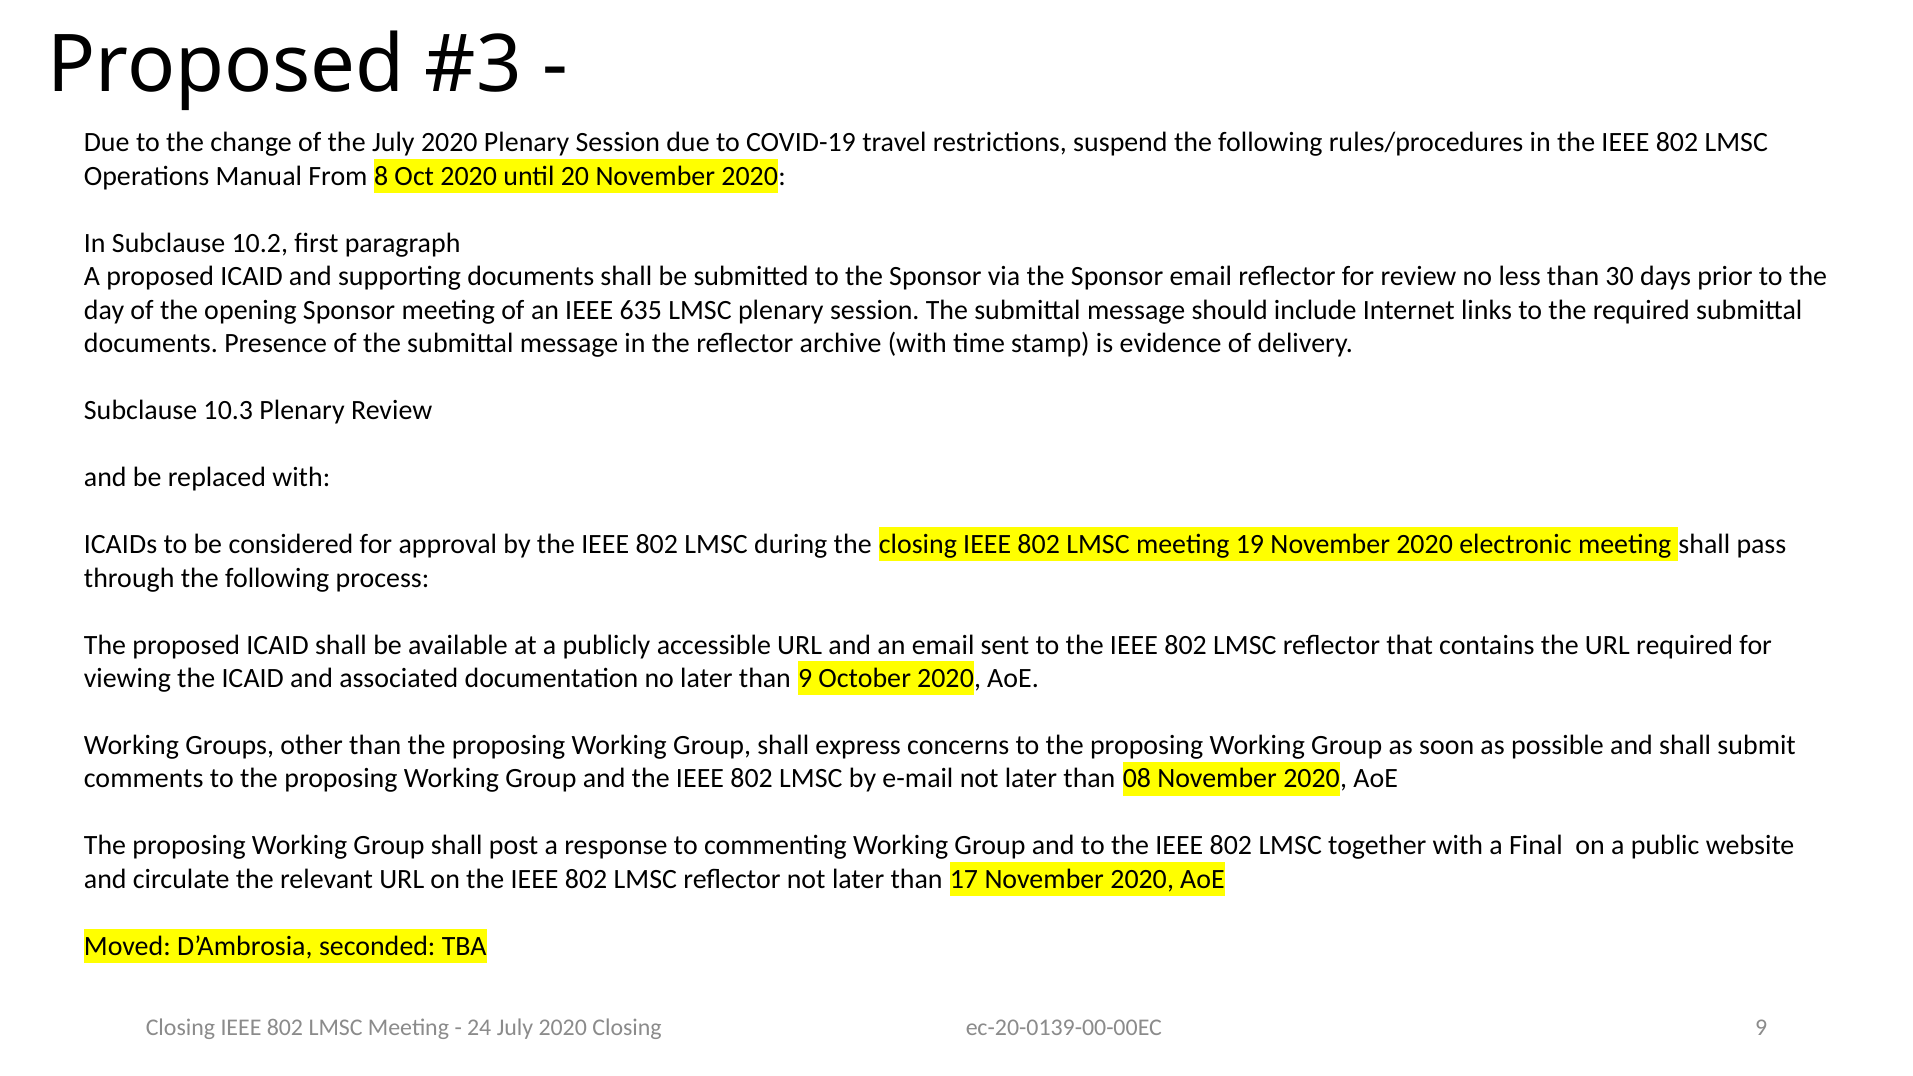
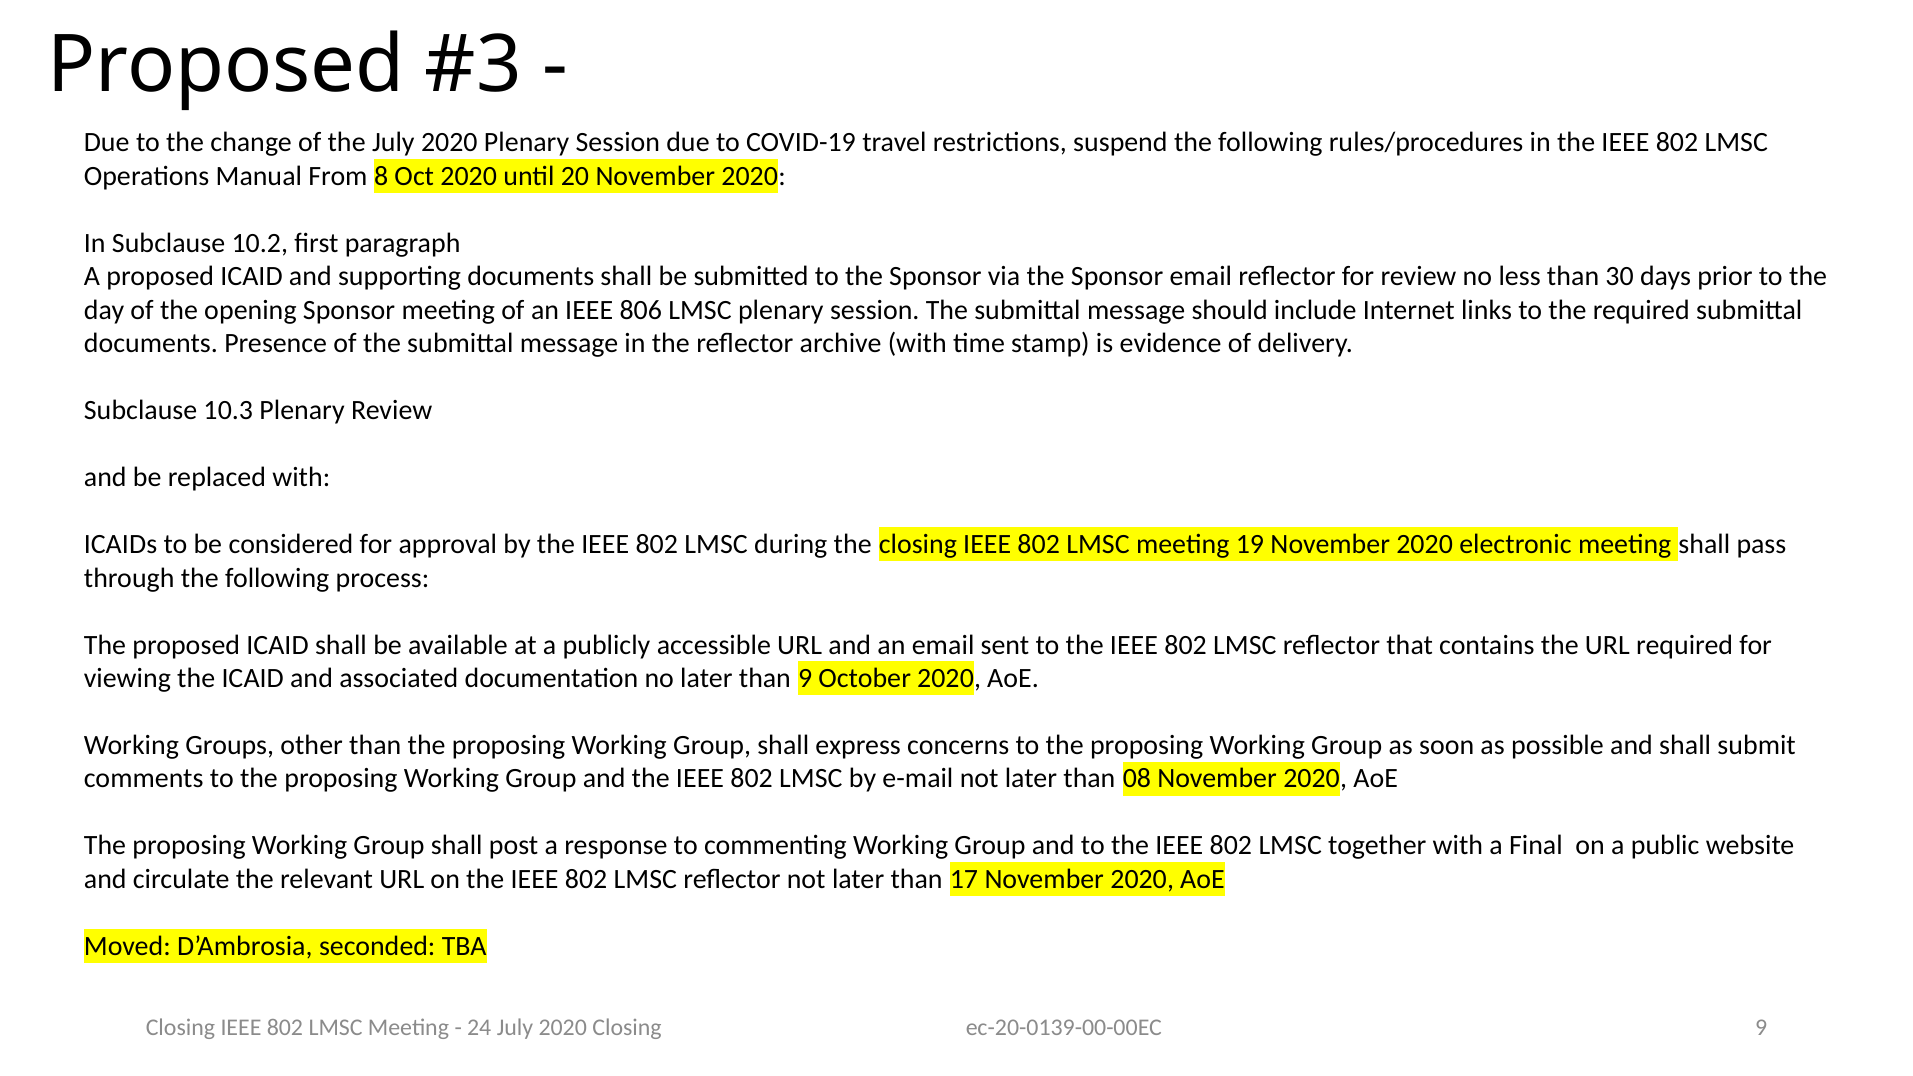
635: 635 -> 806
